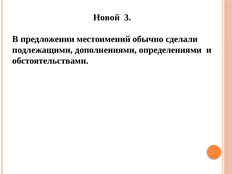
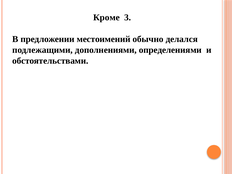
Новой: Новой -> Кроме
сделали: сделали -> делался
